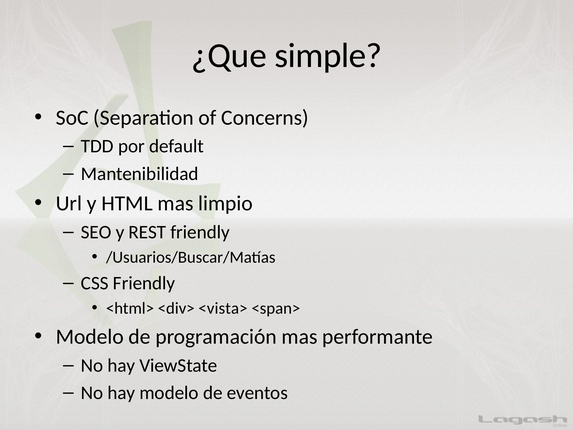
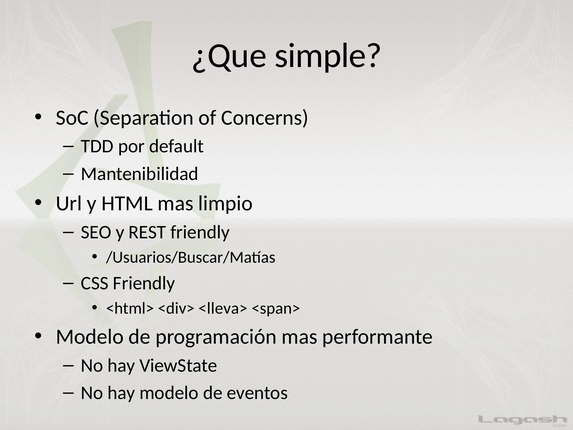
<vista>: <vista> -> <lleva>
